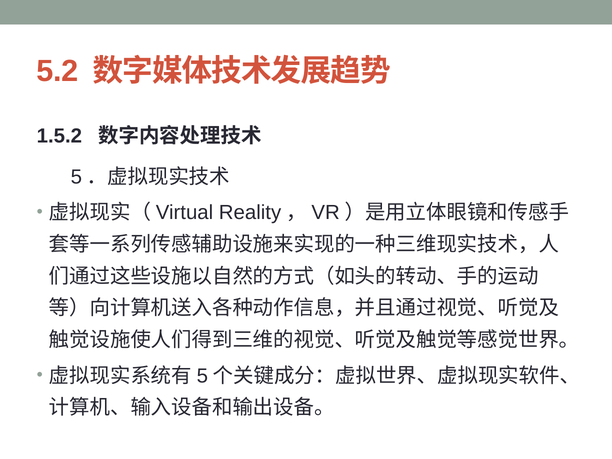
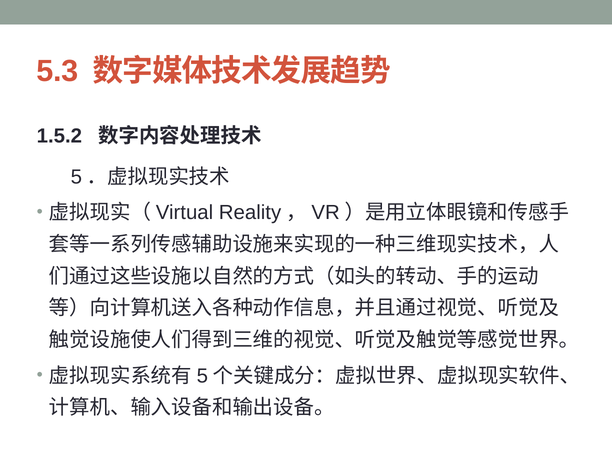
5.2: 5.2 -> 5.3
